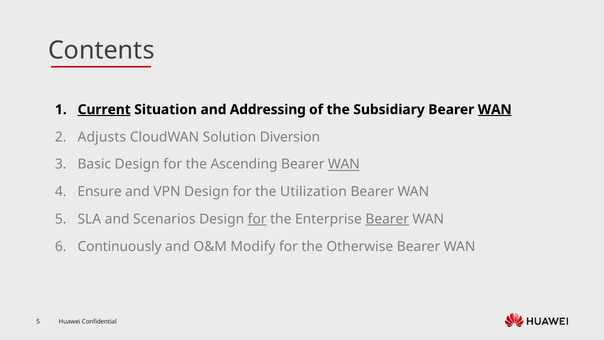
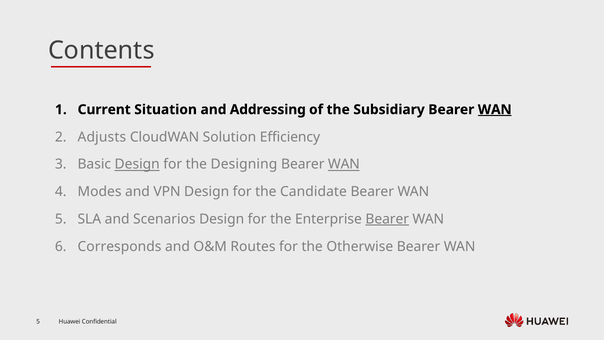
Current underline: present -> none
Diversion: Diversion -> Efficiency
Design at (137, 164) underline: none -> present
Ascending: Ascending -> Designing
Ensure: Ensure -> Modes
Utilization: Utilization -> Candidate
for at (257, 219) underline: present -> none
Continuously: Continuously -> Corresponds
Modify: Modify -> Routes
